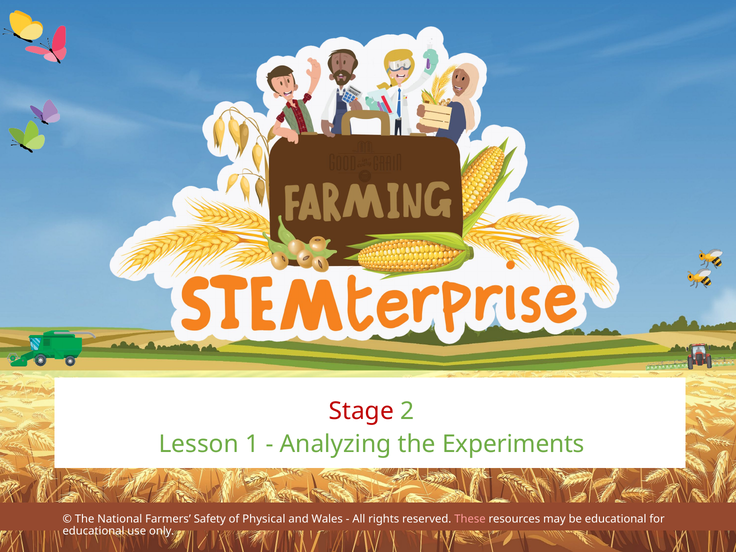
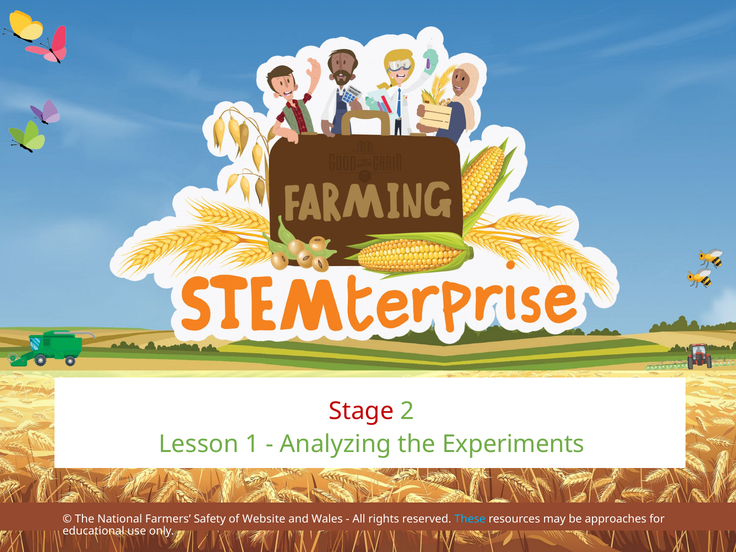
Physical: Physical -> Website
These colour: pink -> light blue
be educational: educational -> approaches
